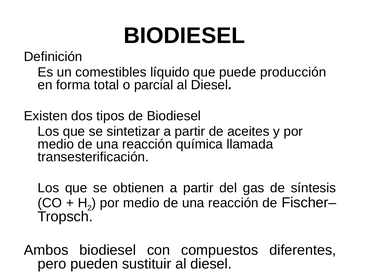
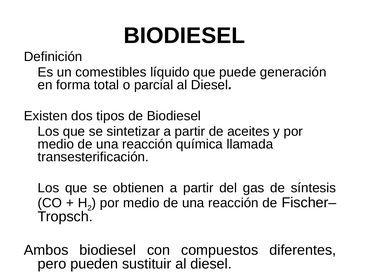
producción: producción -> generación
